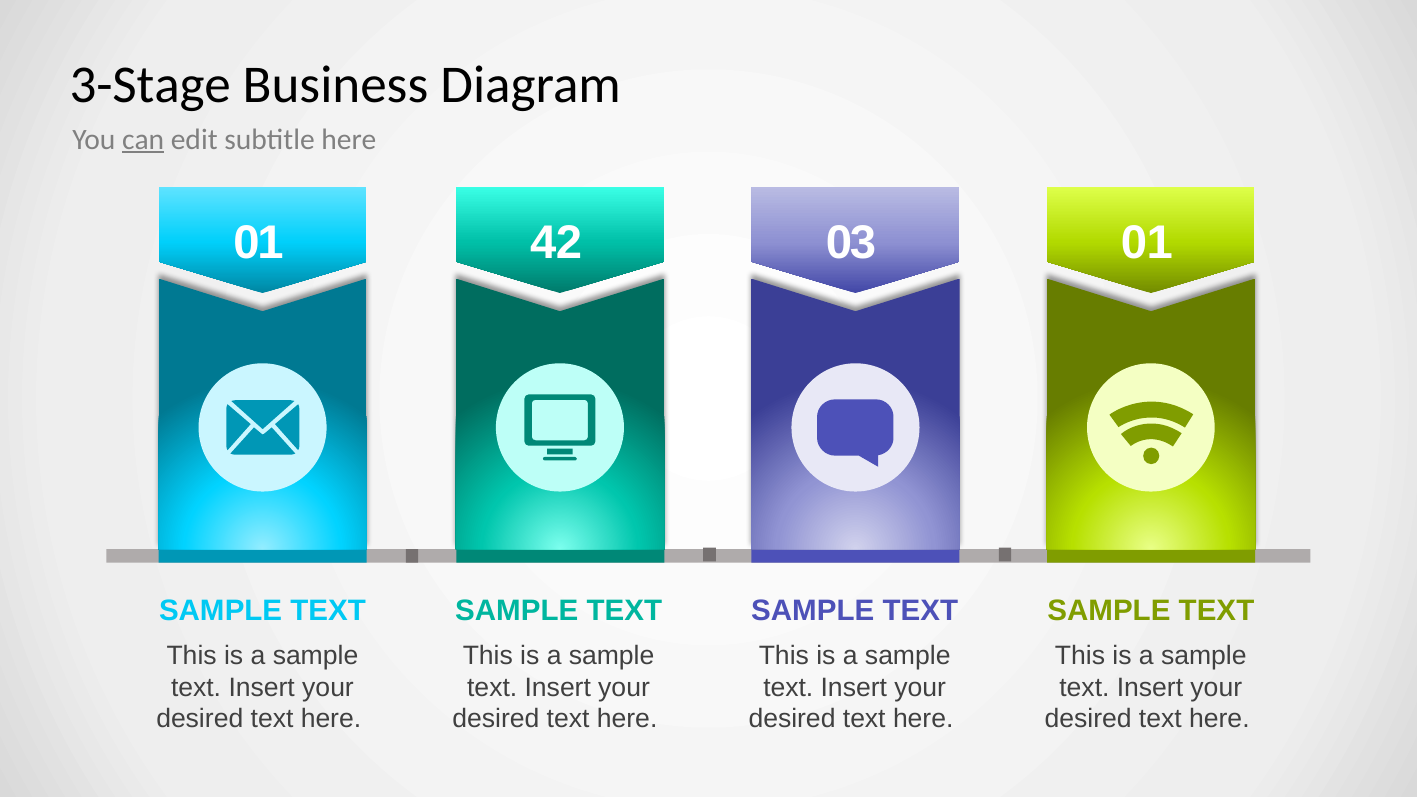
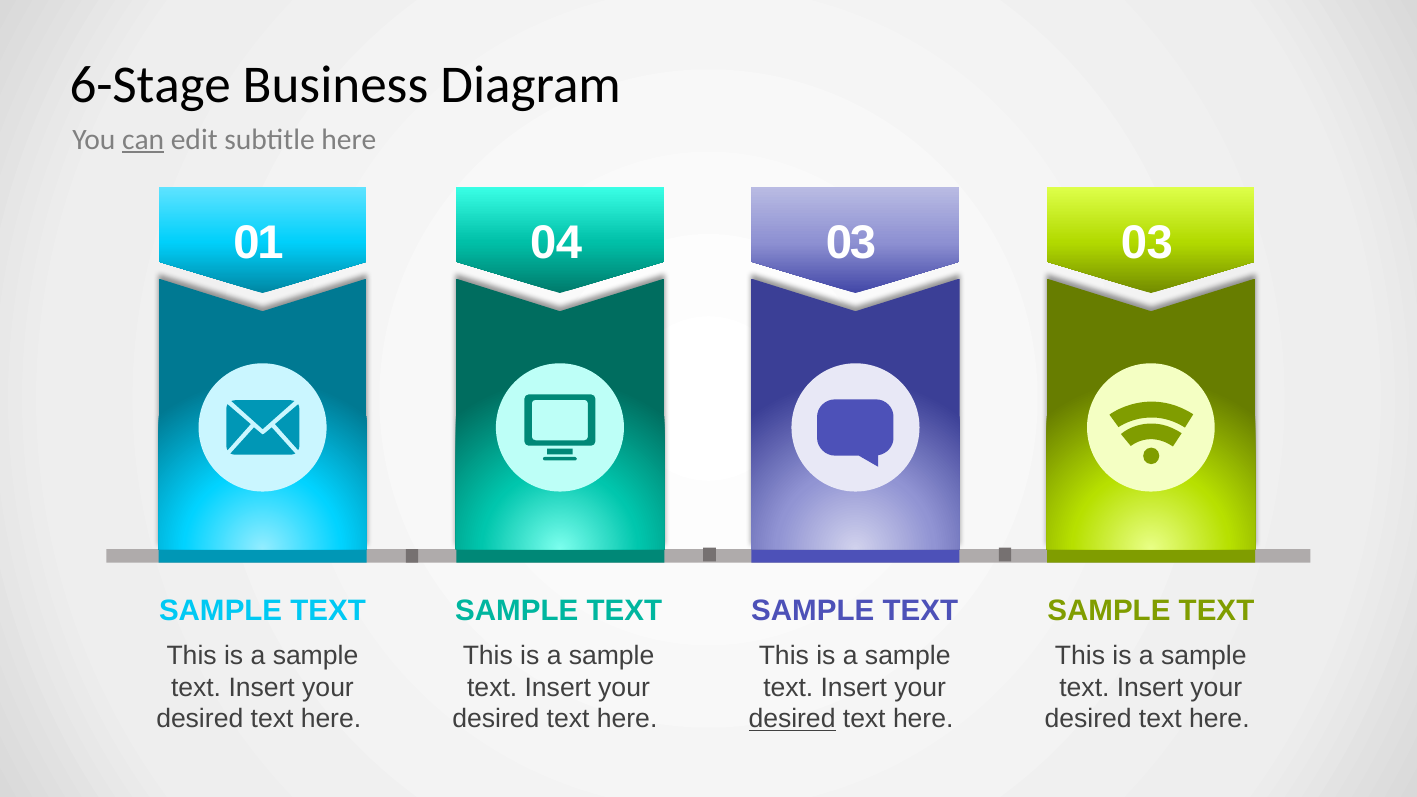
3-Stage: 3-Stage -> 6-Stage
42: 42 -> 04
03 01: 01 -> 03
desired at (792, 719) underline: none -> present
